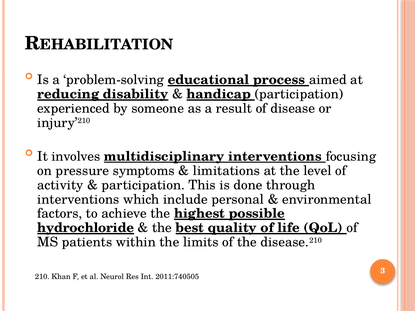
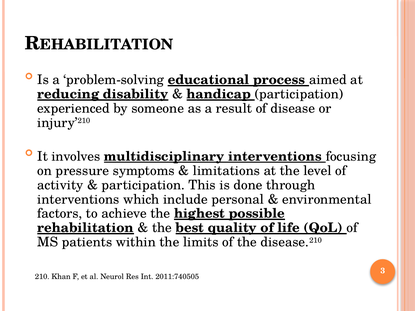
hydrochloride: hydrochloride -> rehabilitation
